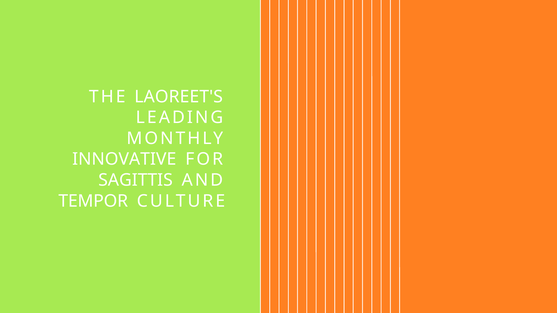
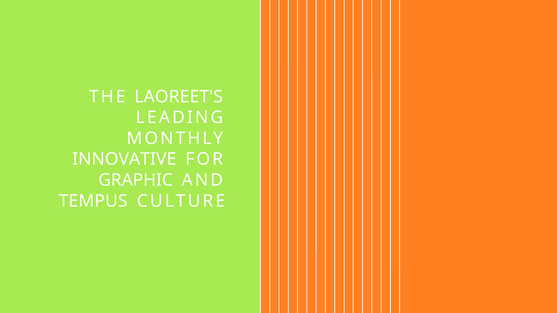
SAGITTIS: SAGITTIS -> GRAPHIC
TEMPOR: TEMPOR -> TEMPUS
